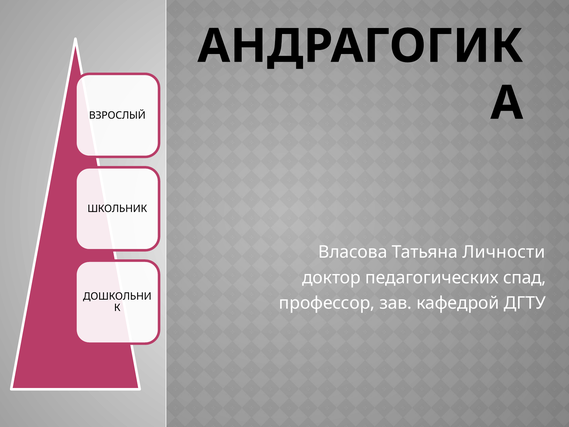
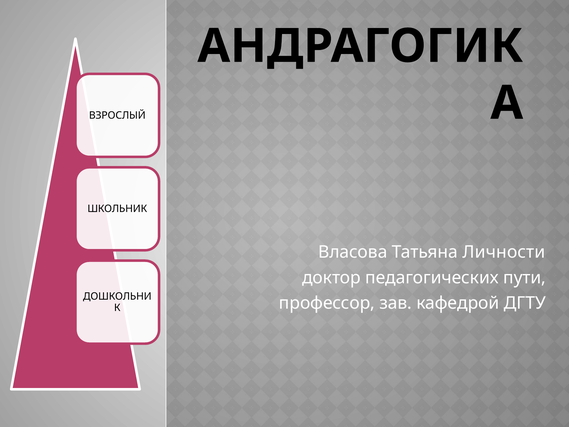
спад: спад -> пути
